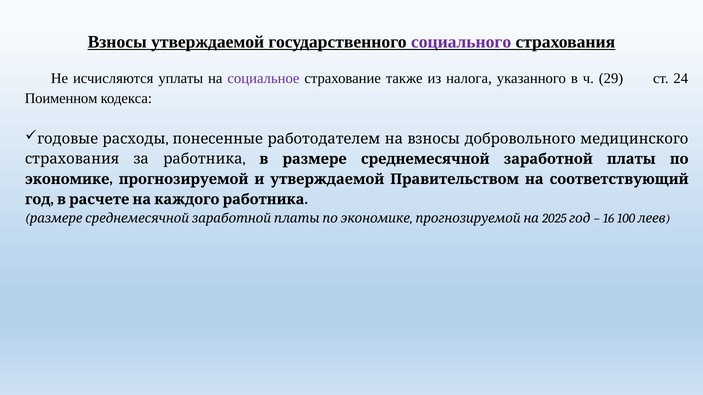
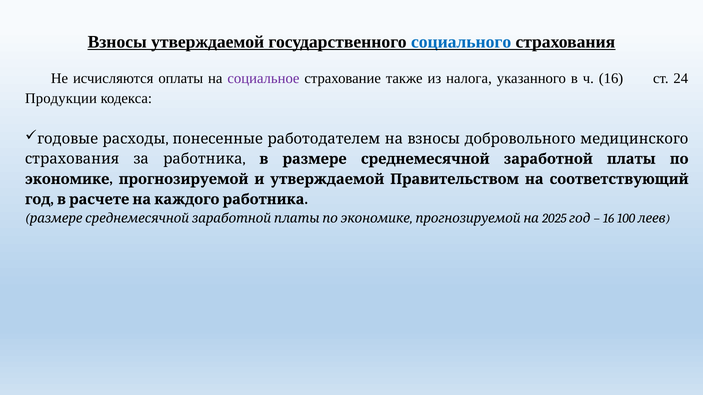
социального colour: purple -> blue
уплаты: уплаты -> оплаты
ч 29: 29 -> 16
Поименном: Поименном -> Продукции
